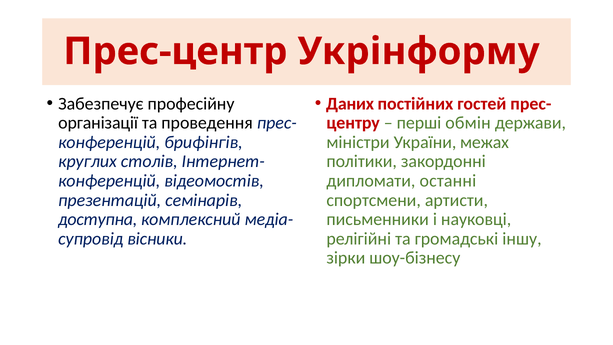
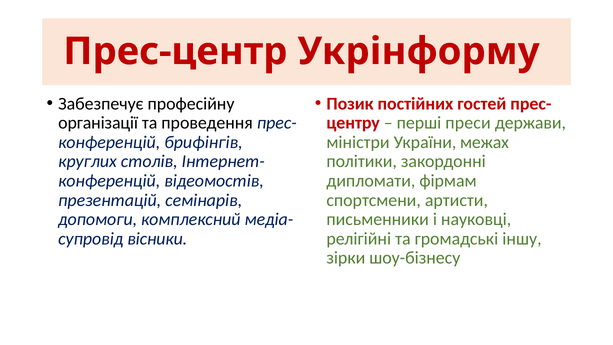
Даних: Даних -> Позик
обмін: обмін -> преси
останні: останні -> фірмам
доступна: доступна -> допомоги
